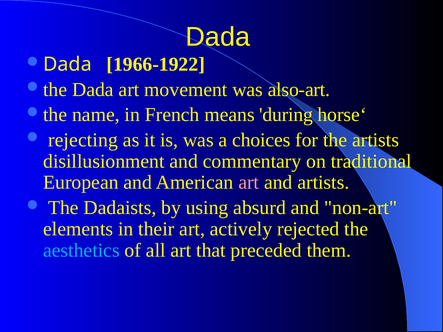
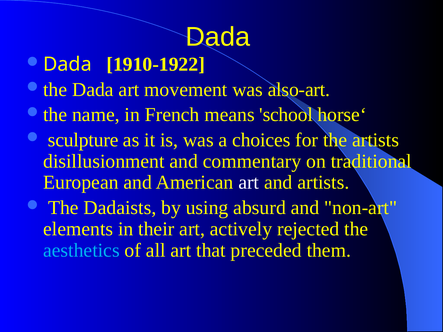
1966-1922: 1966-1922 -> 1910-1922
during: during -> school
rejecting: rejecting -> sculpture
art at (249, 183) colour: pink -> white
